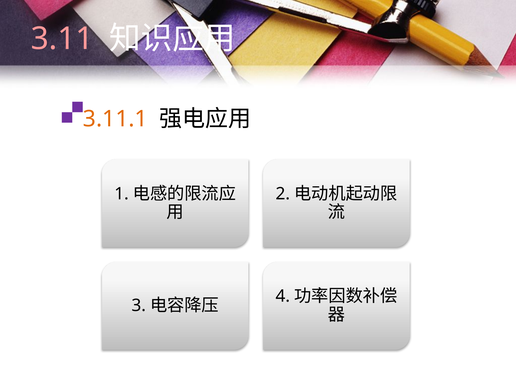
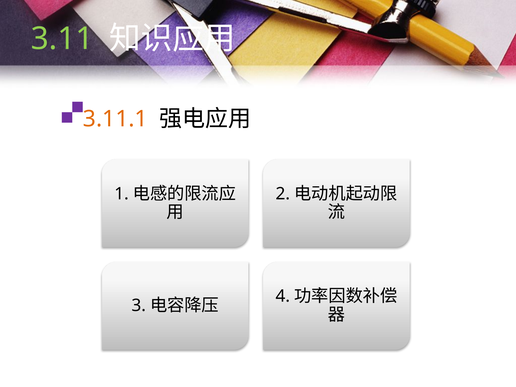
3.11 colour: pink -> light green
